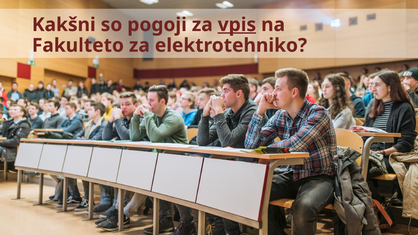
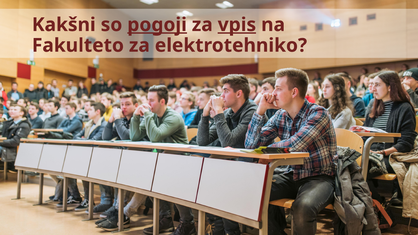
pogoji underline: none -> present
